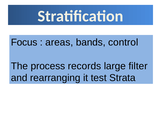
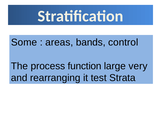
Focus: Focus -> Some
records: records -> function
filter: filter -> very
